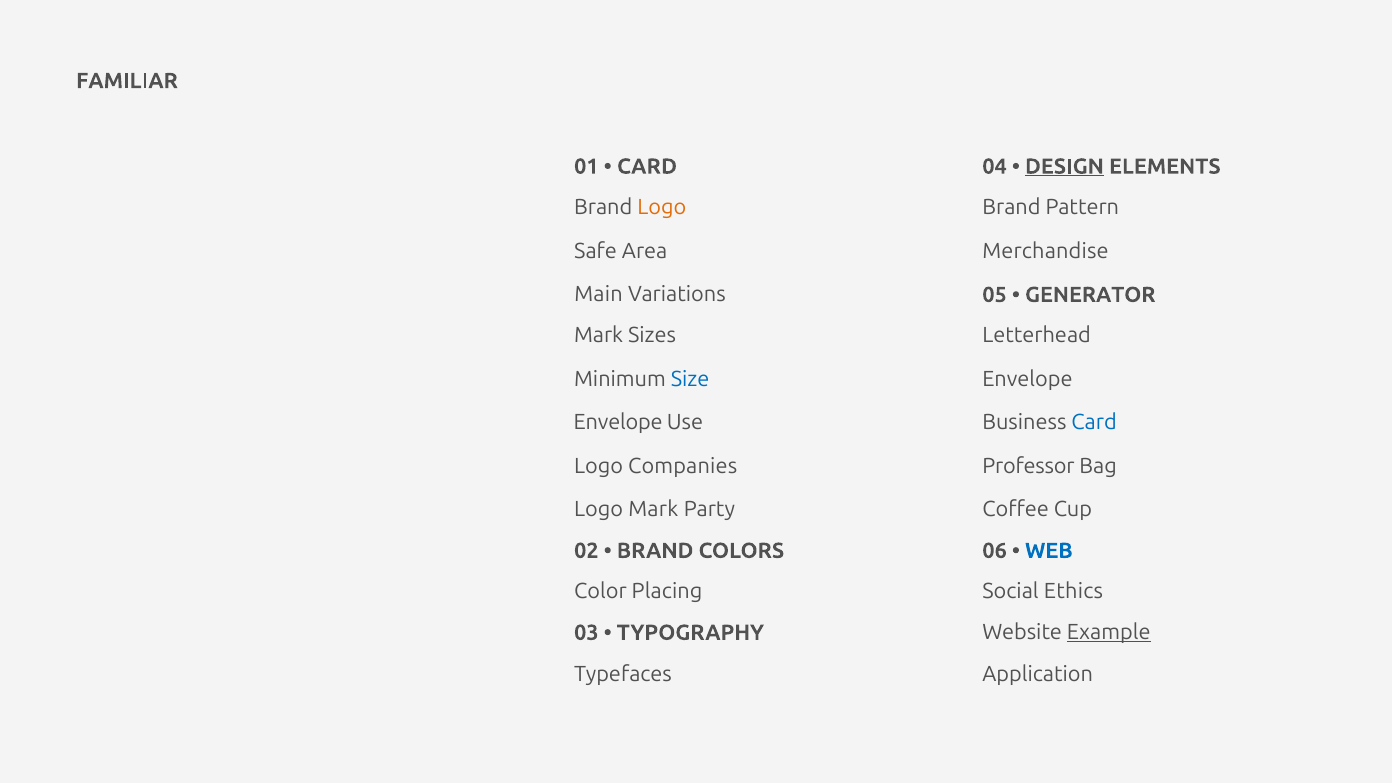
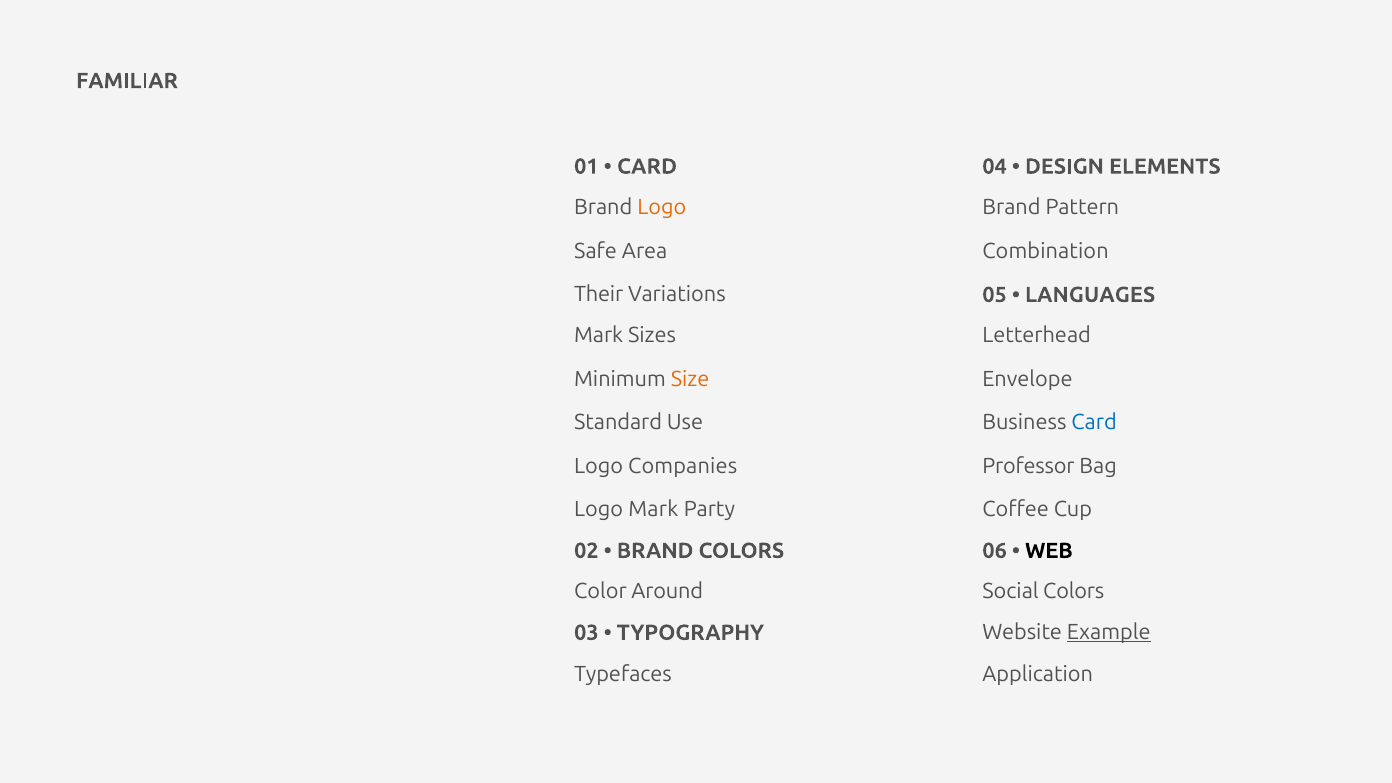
DESIGN underline: present -> none
Merchandise: Merchandise -> Combination
GENERATOR: GENERATOR -> LANGUAGES
Main: Main -> Their
Size colour: blue -> orange
Envelope at (618, 423): Envelope -> Standard
WEB colour: blue -> black
Placing: Placing -> Around
Social Ethics: Ethics -> Colors
